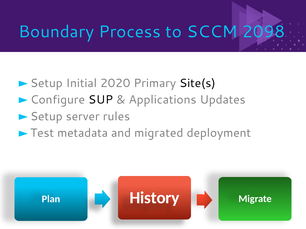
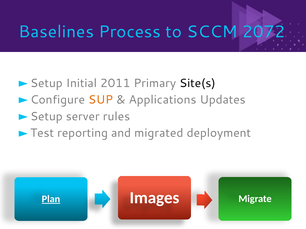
Boundary: Boundary -> Baselines
2098: 2098 -> 2072
2020: 2020 -> 2011
SUP colour: black -> orange
metadata: metadata -> reporting
History: History -> Images
Plan underline: none -> present
